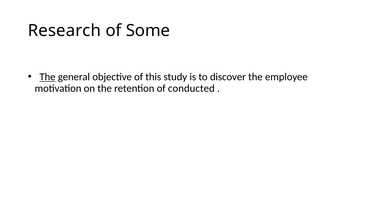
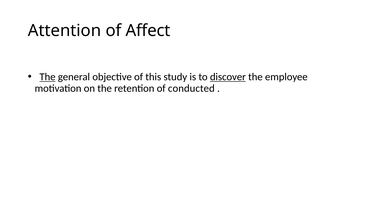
Research: Research -> Attention
Some: Some -> Affect
discover underline: none -> present
